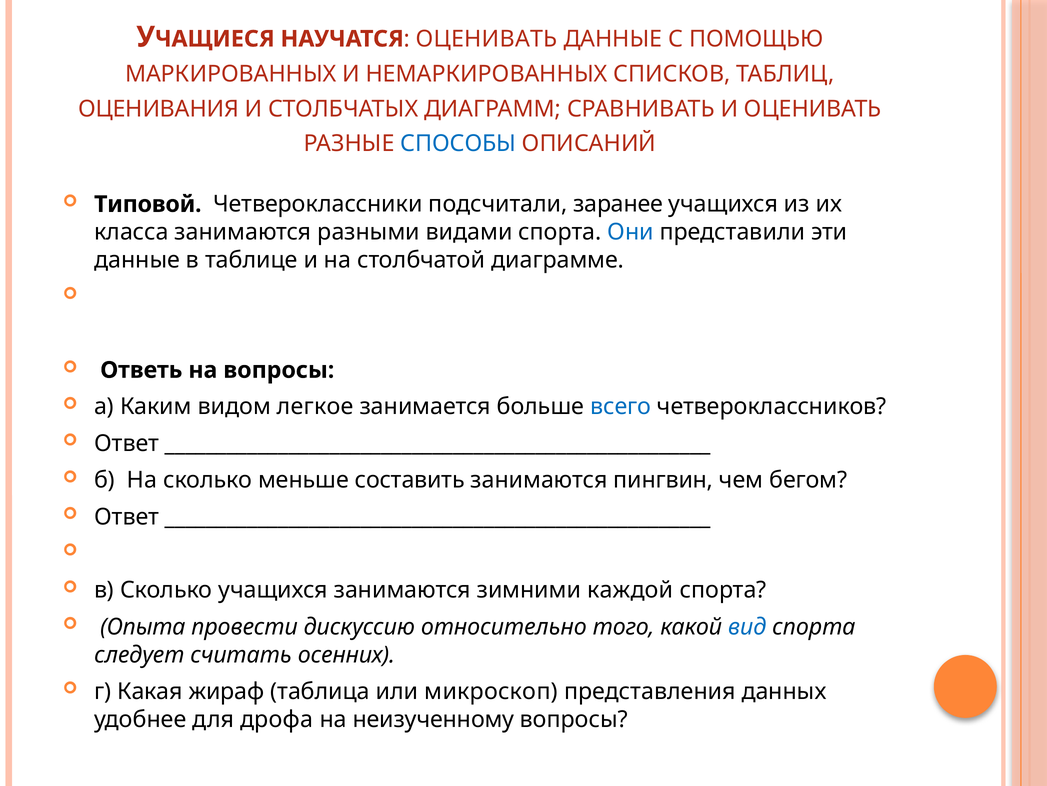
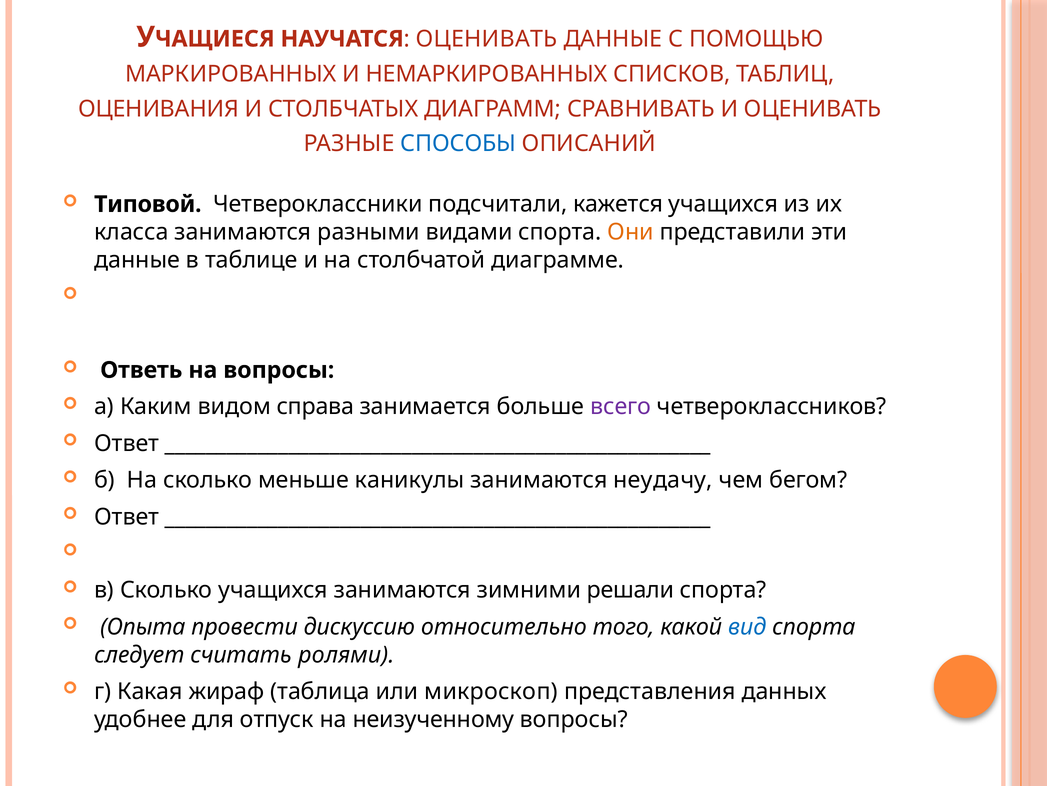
заранее: заранее -> кажется
Они colour: blue -> orange
легкое: легкое -> справа
всего colour: blue -> purple
составить: составить -> каникулы
пингвин: пингвин -> неудачу
каждой: каждой -> решали
осенних: осенних -> ролями
дрофа: дрофа -> отпуск
